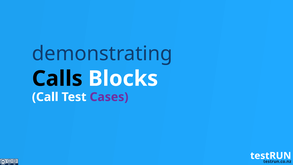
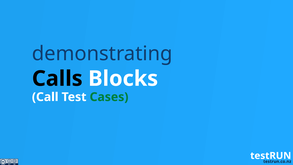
Cases colour: purple -> green
